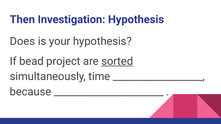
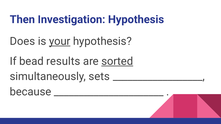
your underline: none -> present
project: project -> results
time: time -> sets
